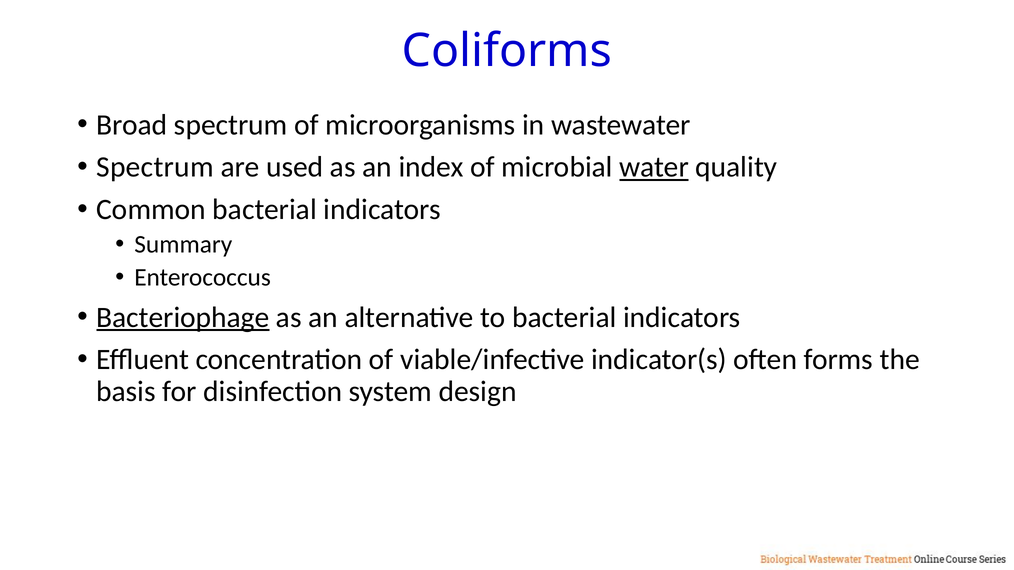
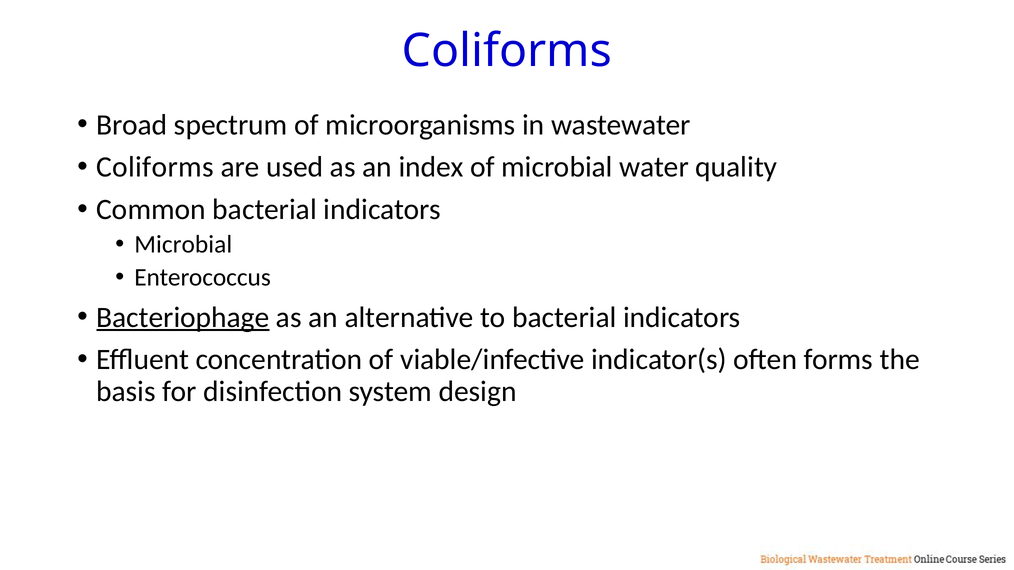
Spectrum at (155, 167): Spectrum -> Coliforms
water underline: present -> none
Summary at (183, 245): Summary -> Microbial
